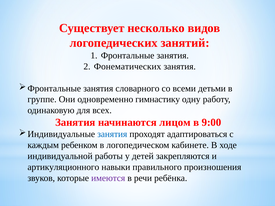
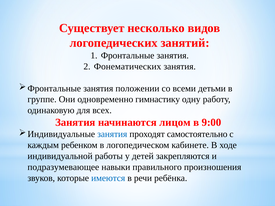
словарного: словарного -> положении
адаптироваться: адаптироваться -> самостоятельно
артикуляционного: артикуляционного -> подразумевающее
имеются colour: purple -> blue
